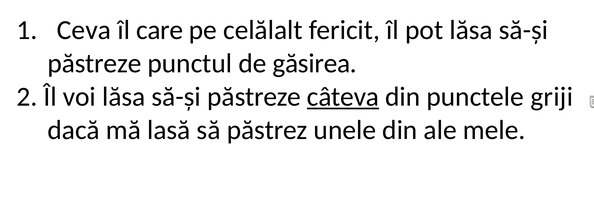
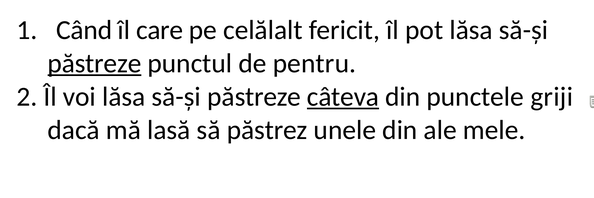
Ceva: Ceva -> Când
păstreze at (94, 63) underline: none -> present
găsirea: găsirea -> pentru
